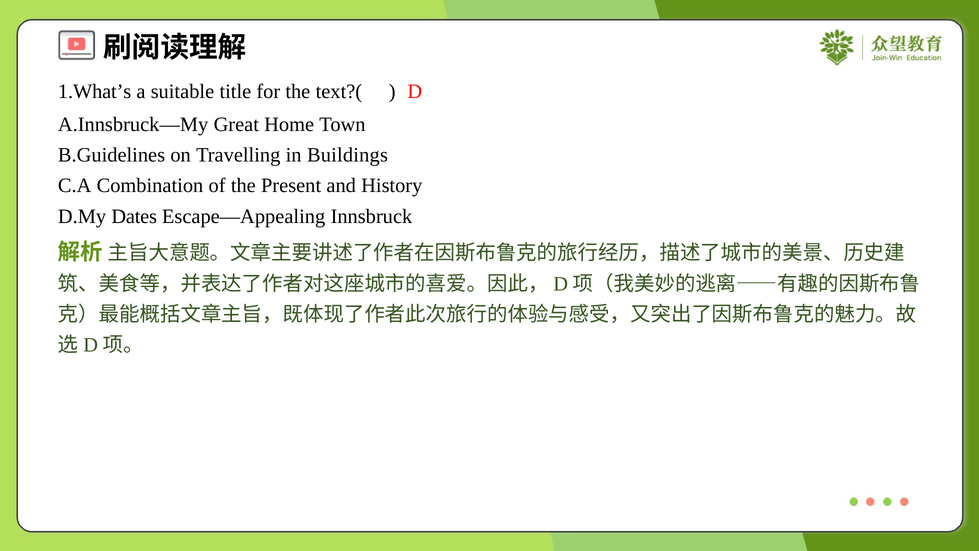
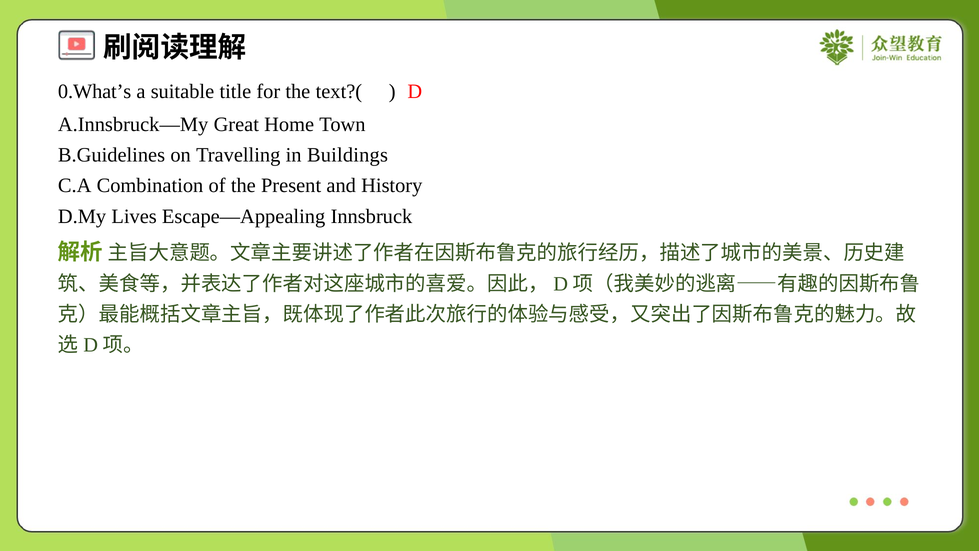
1.What’s: 1.What’s -> 0.What’s
Dates: Dates -> Lives
